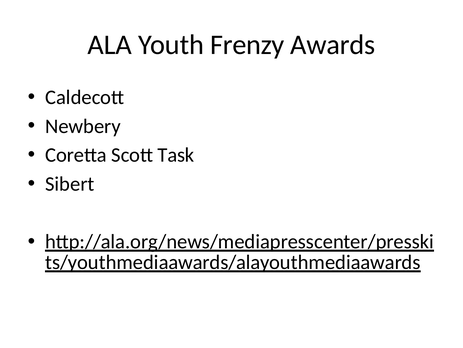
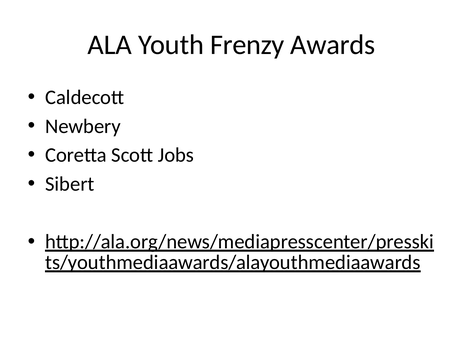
Task: Task -> Jobs
